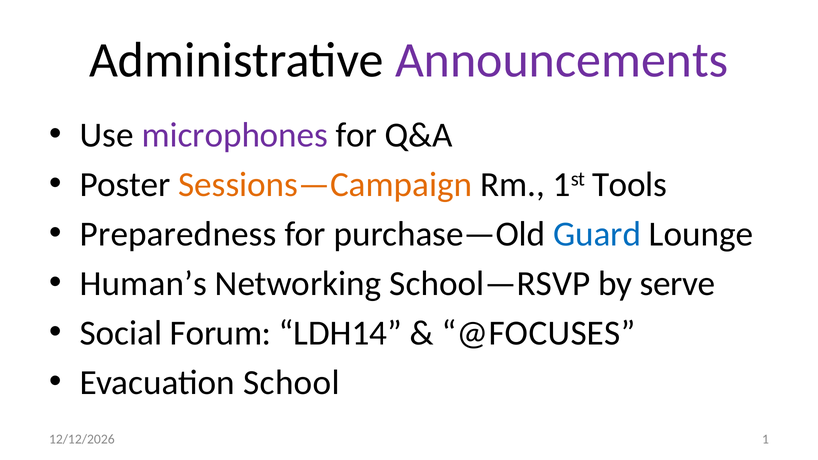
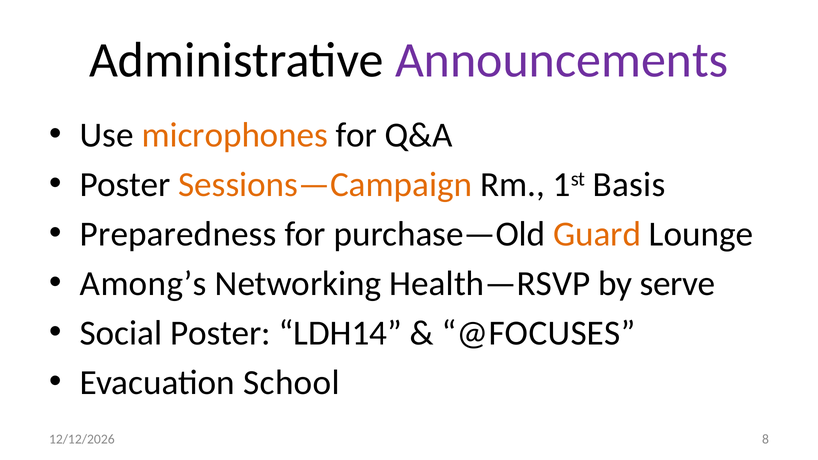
microphones colour: purple -> orange
Tools: Tools -> Basis
Guard colour: blue -> orange
Human’s: Human’s -> Among’s
School—RSVP: School—RSVP -> Health—RSVP
Social Forum: Forum -> Poster
1: 1 -> 8
